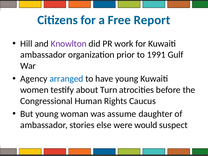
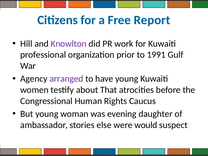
ambassador at (43, 55): ambassador -> professional
arranged colour: blue -> purple
Turn: Turn -> That
assume: assume -> evening
